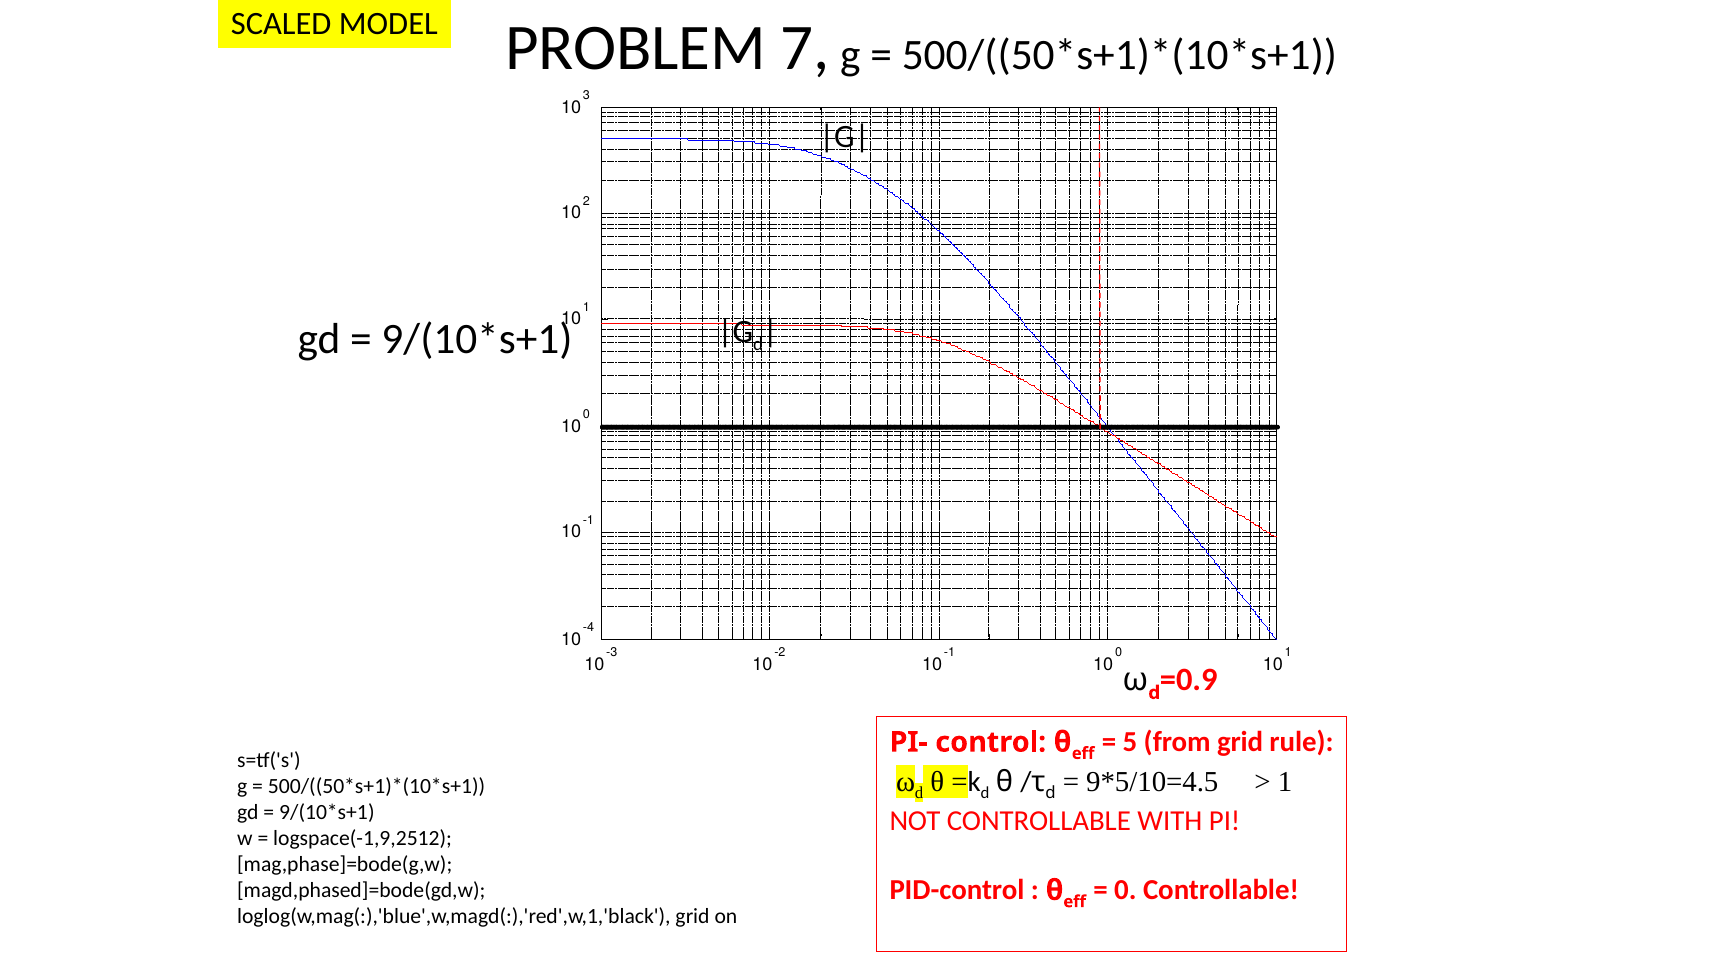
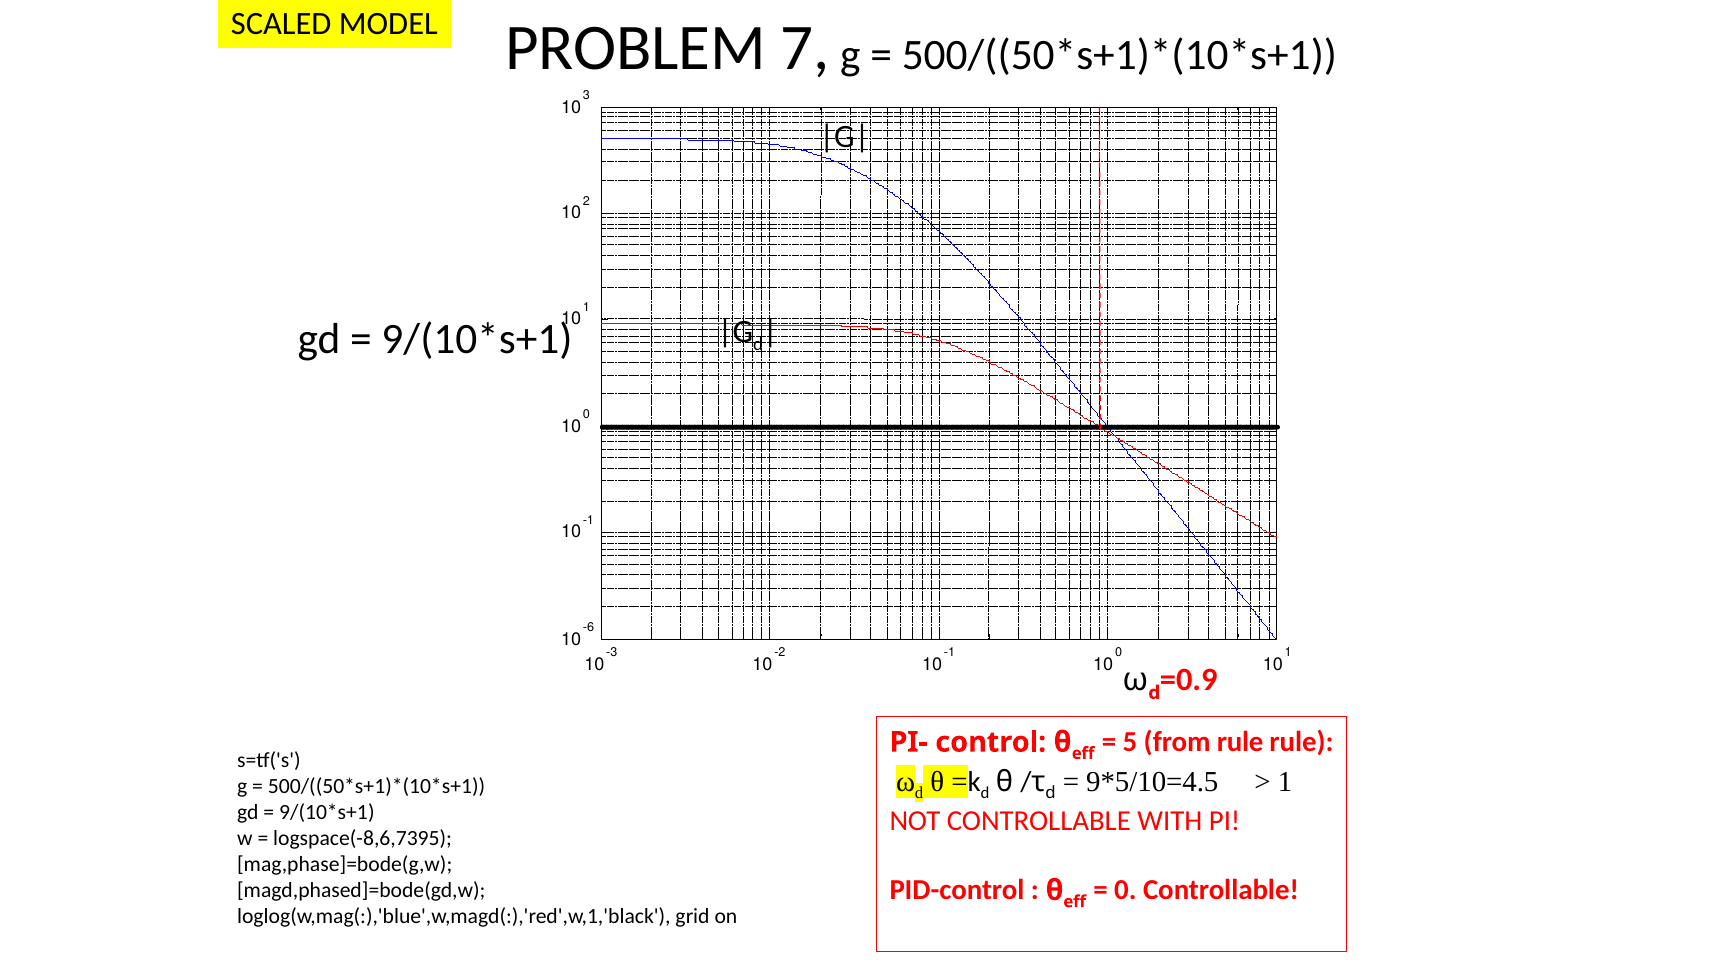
-4: -4 -> -6
from grid: grid -> rule
logspace(-1,9,2512: logspace(-1,9,2512 -> logspace(-8,6,7395
